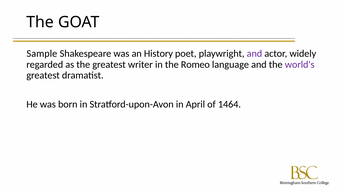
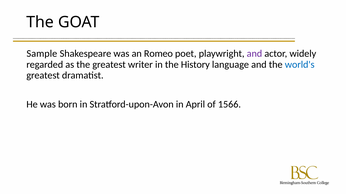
History: History -> Romeo
Romeo: Romeo -> History
world's colour: purple -> blue
1464: 1464 -> 1566
